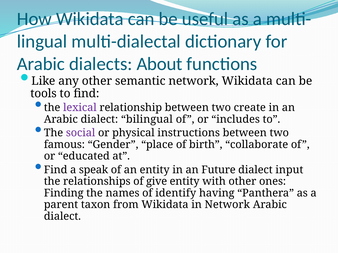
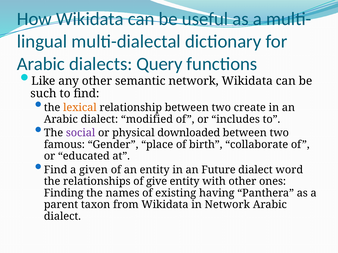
About: About -> Query
tools: tools -> such
lexical colour: purple -> orange
bilingual: bilingual -> modified
instructions: instructions -> downloaded
speak: speak -> given
input: input -> word
identify: identify -> existing
